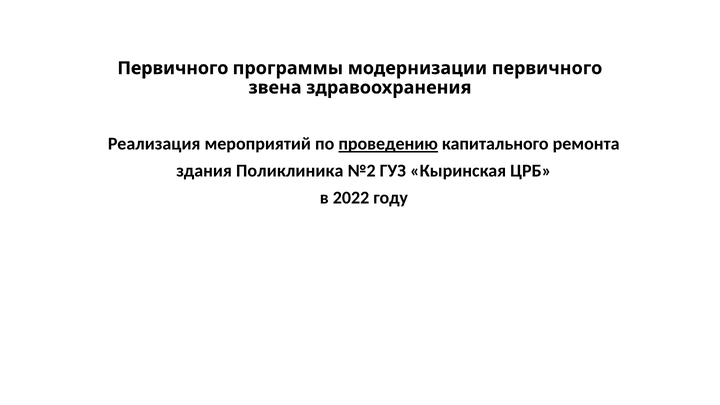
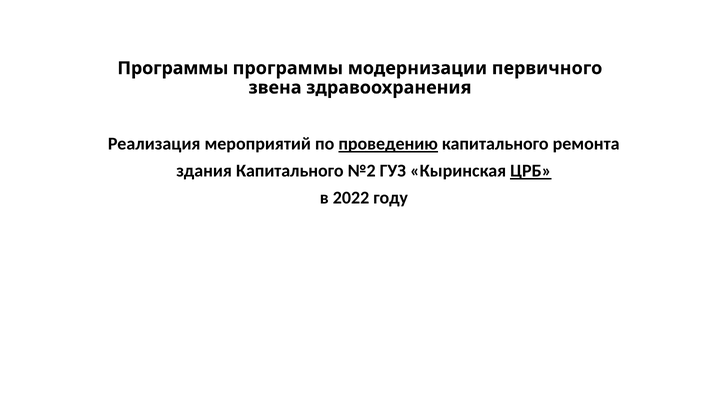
Первичного at (173, 68): Первичного -> Программы
здания Поликлиника: Поликлиника -> Капитального
ЦРБ underline: none -> present
